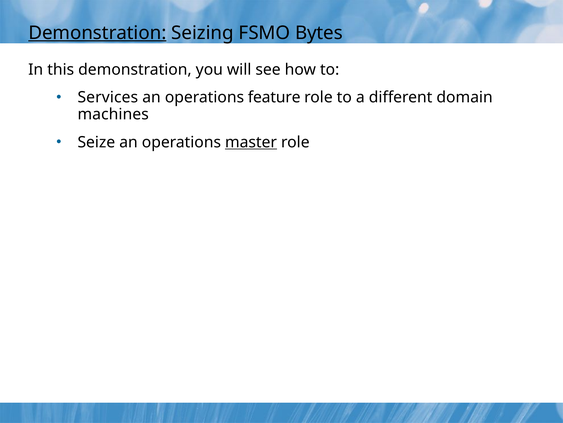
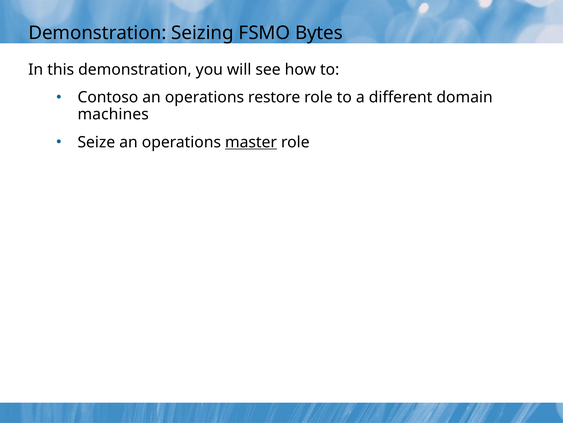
Demonstration at (97, 33) underline: present -> none
Services: Services -> Contoso
feature: feature -> restore
